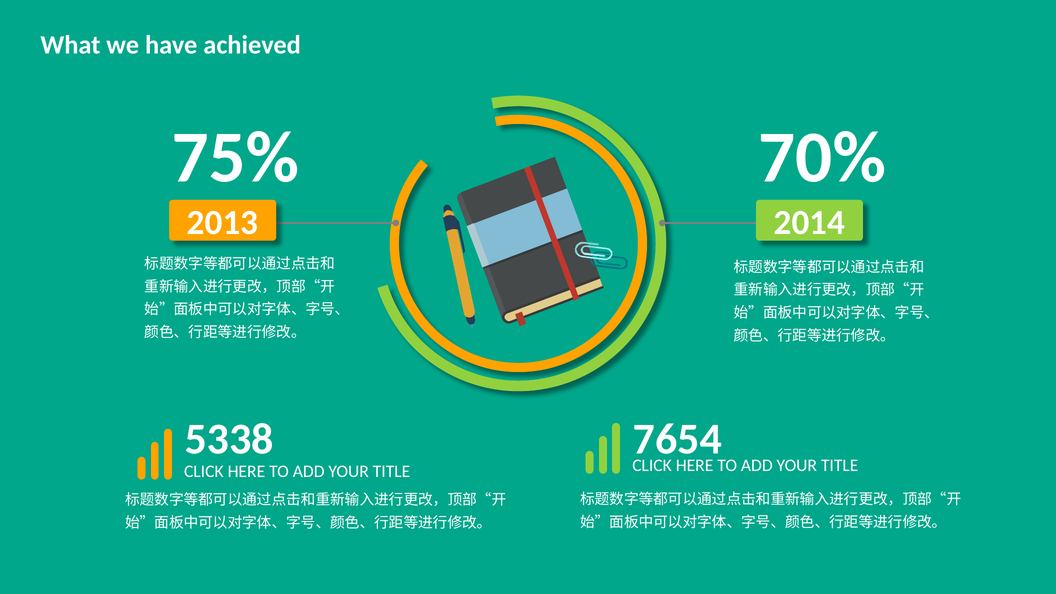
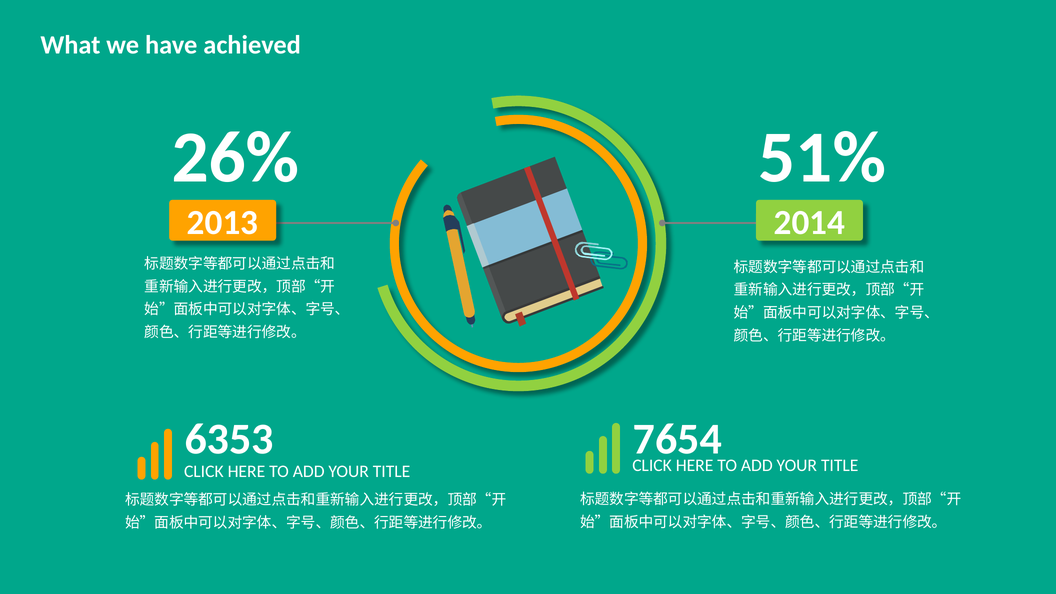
75%: 75% -> 26%
70%: 70% -> 51%
5338: 5338 -> 6353
